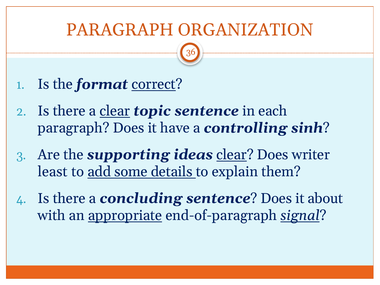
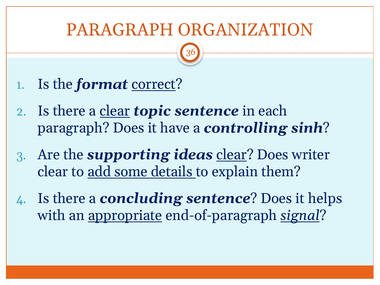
least at (53, 172): least -> clear
about: about -> helps
